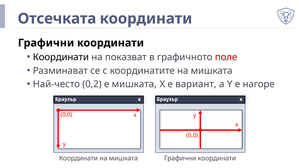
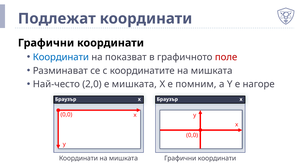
Отсечката: Отсечката -> Подлежат
Координати at (61, 57) colour: black -> blue
0,2: 0,2 -> 2,0
вариант: вариант -> помним
